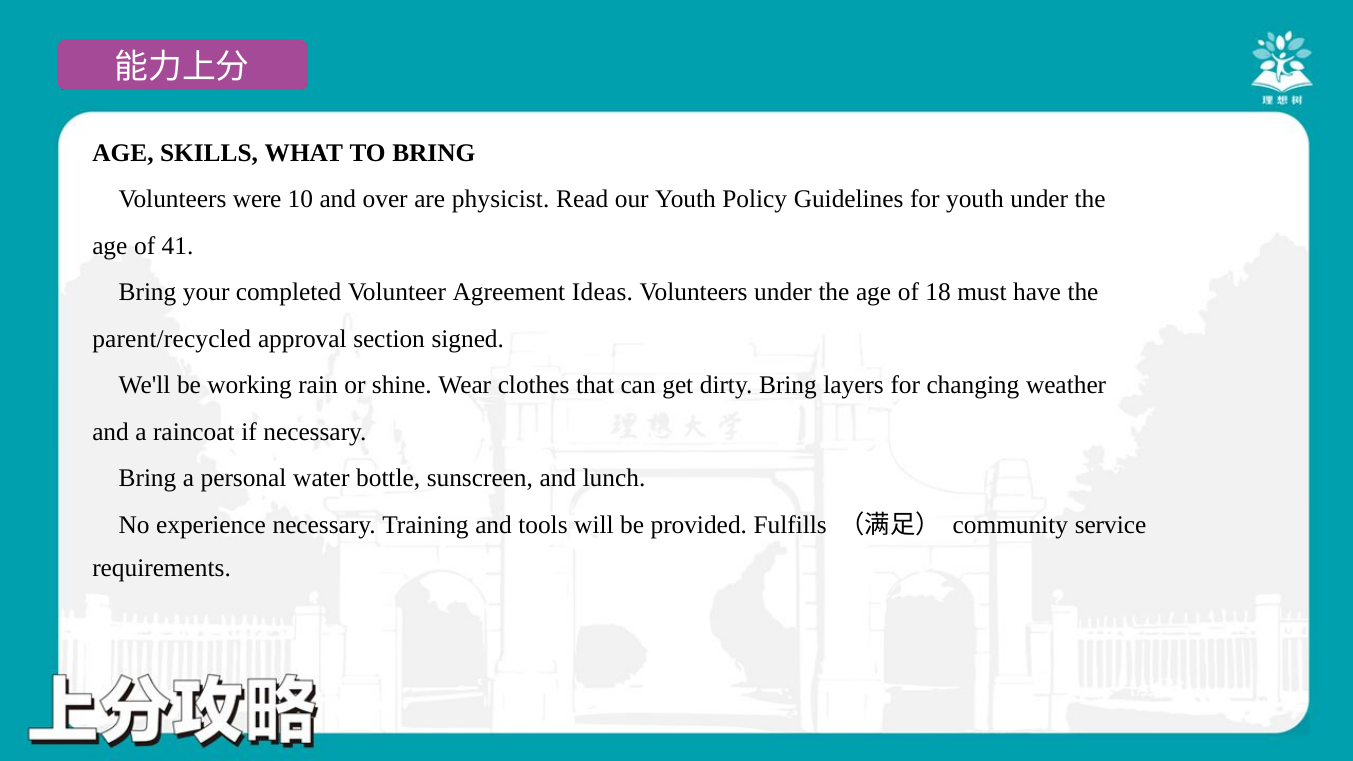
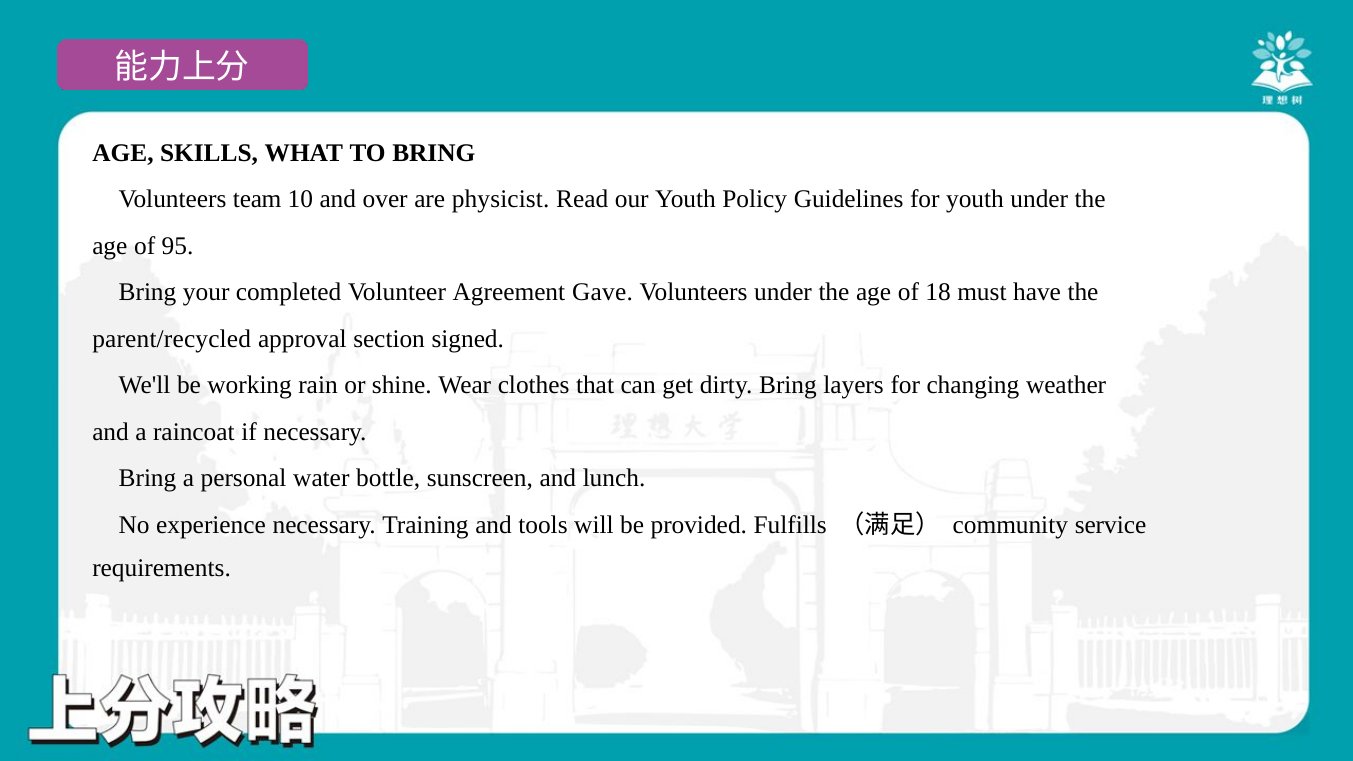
were: were -> team
41: 41 -> 95
Ideas: Ideas -> Gave
